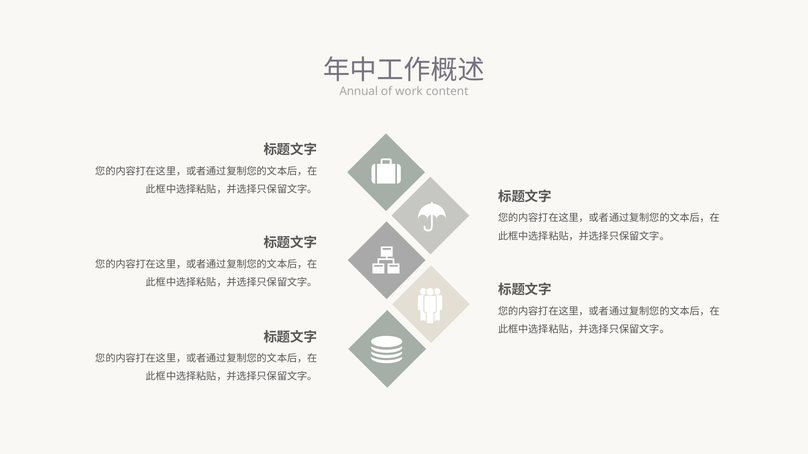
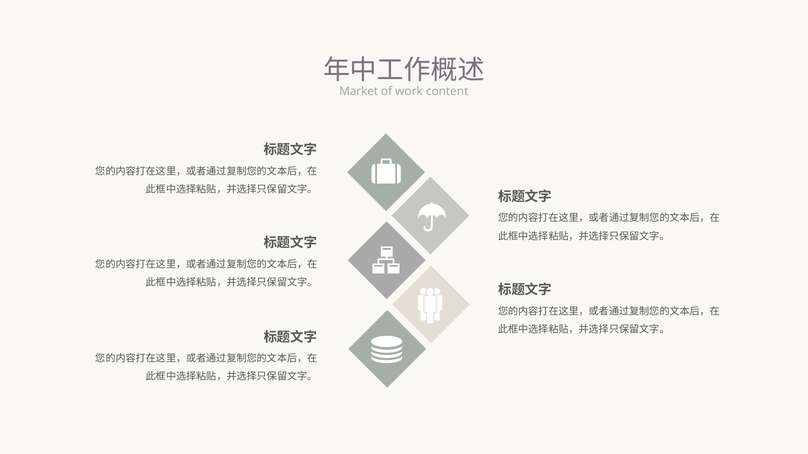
Annual: Annual -> Market
